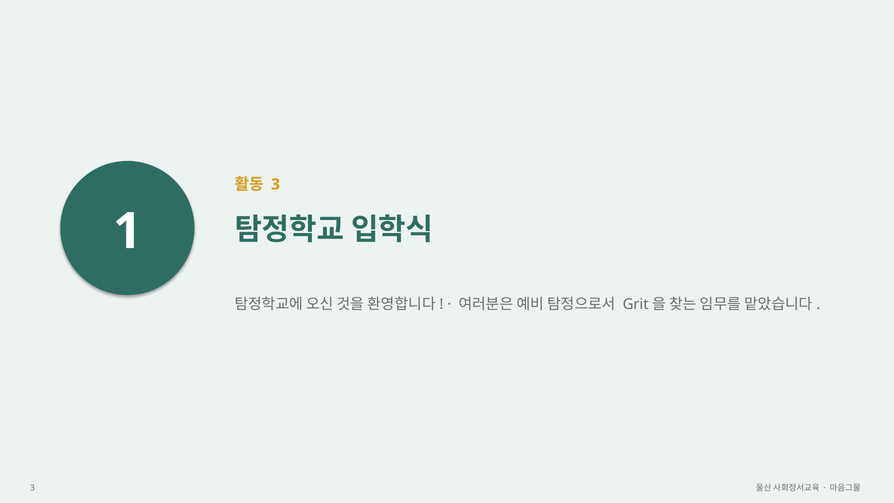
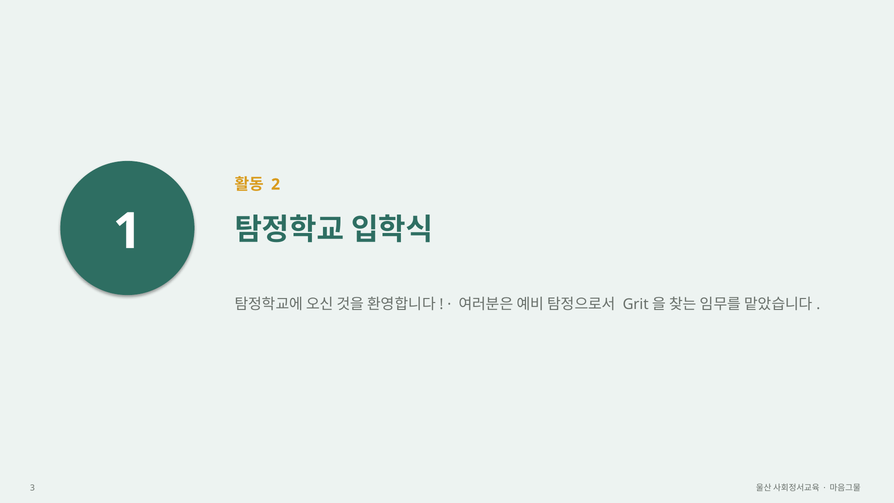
3 at (276, 184): 3 -> 2
